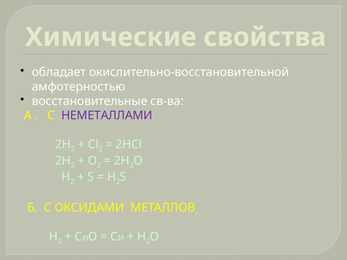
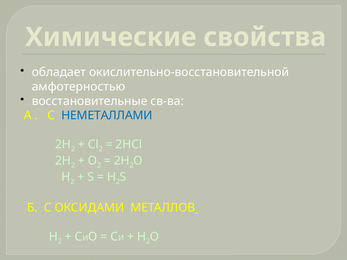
НЕМЕТАЛЛАМИ colour: purple -> blue
